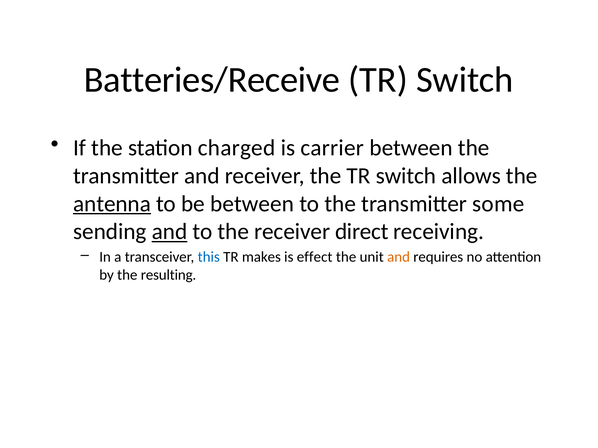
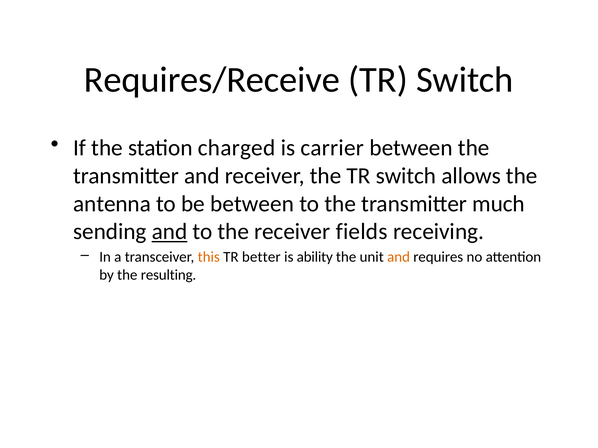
Batteries/Receive: Batteries/Receive -> Requires/Receive
antenna underline: present -> none
some: some -> much
direct: direct -> fields
this colour: blue -> orange
makes: makes -> better
effect: effect -> ability
